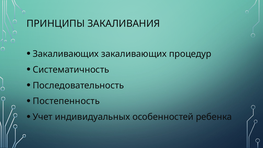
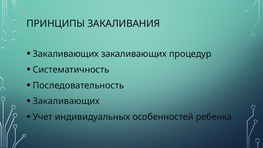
Постепенность at (66, 101): Постепенность -> Закаливающих
